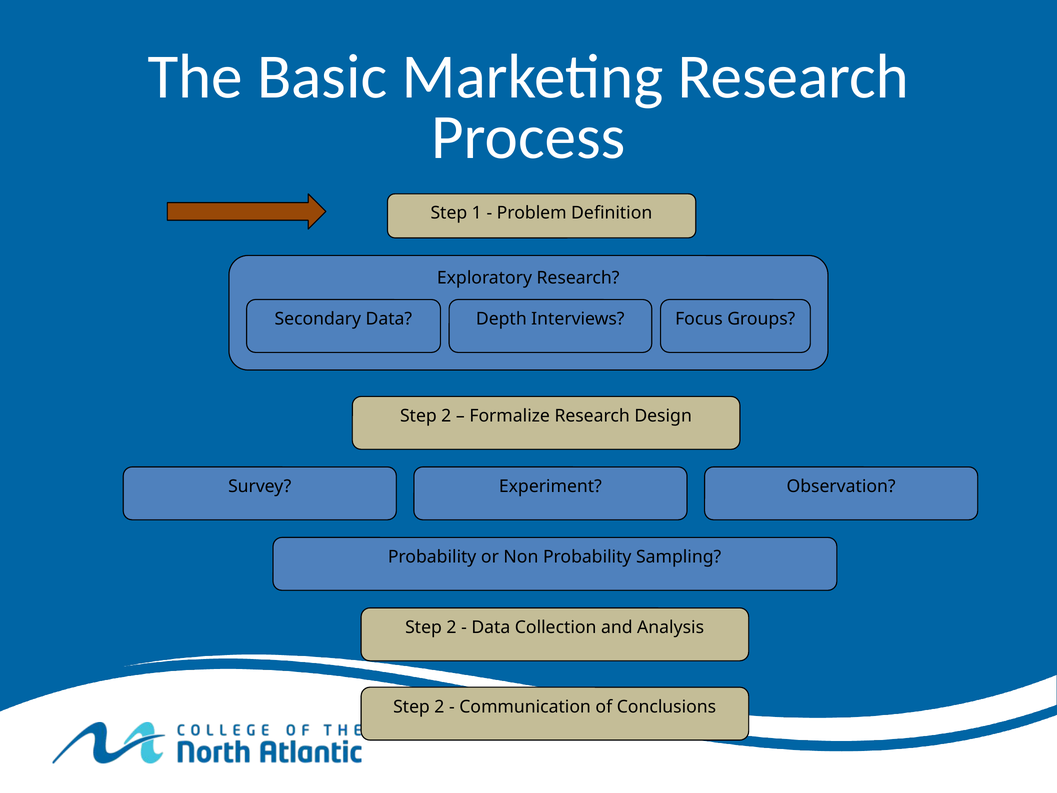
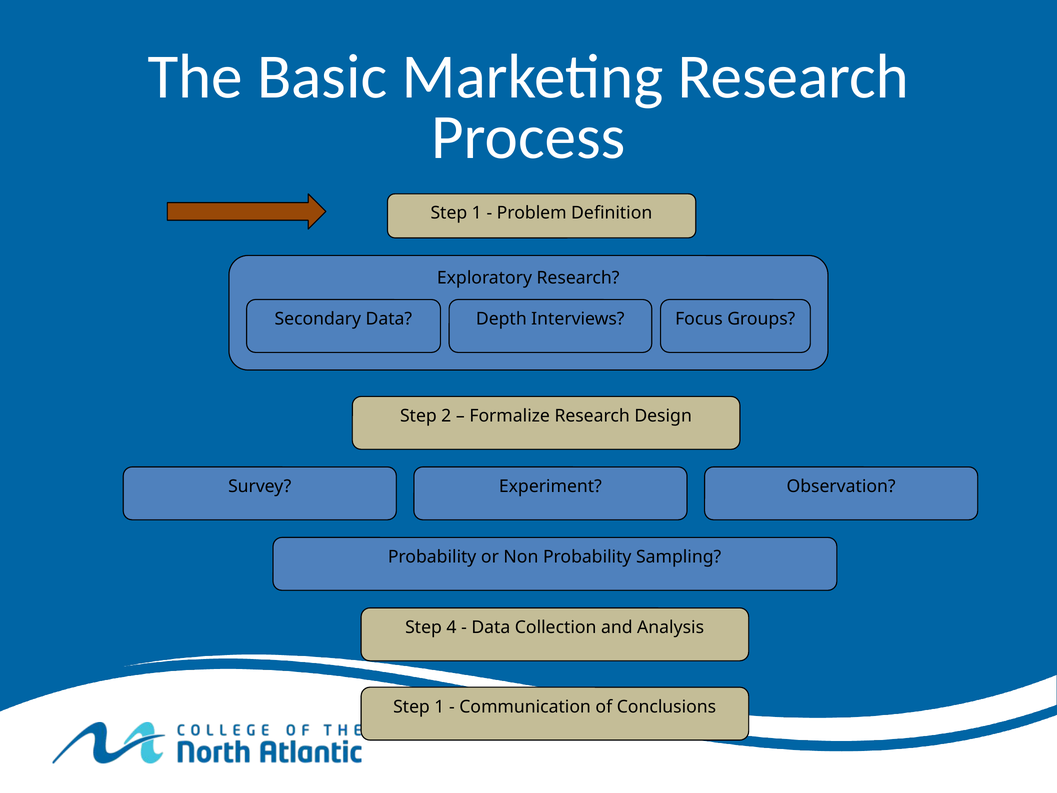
2 at (451, 627): 2 -> 4
2 at (439, 707): 2 -> 1
